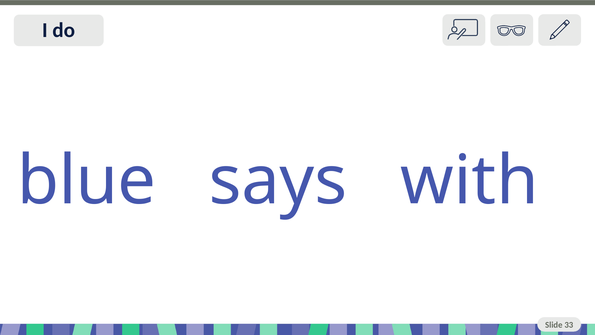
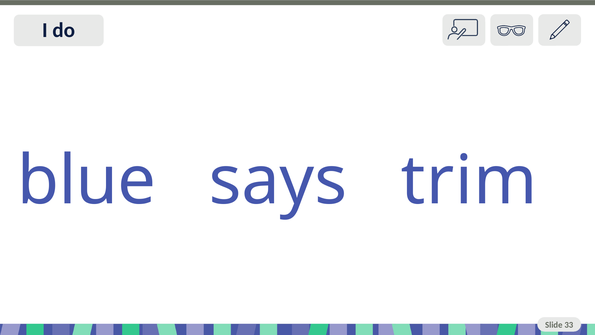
with: with -> trim
